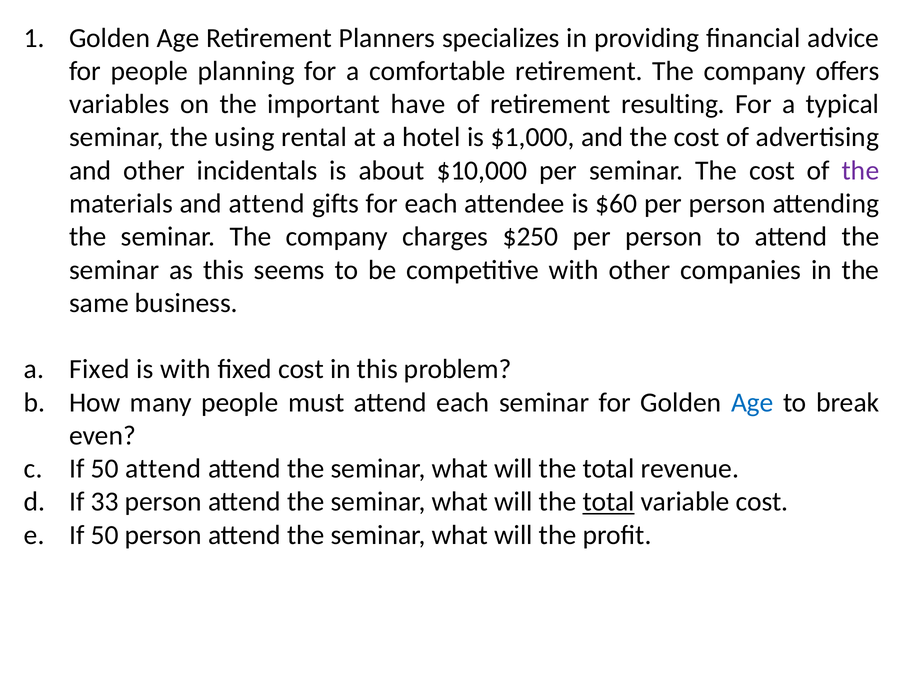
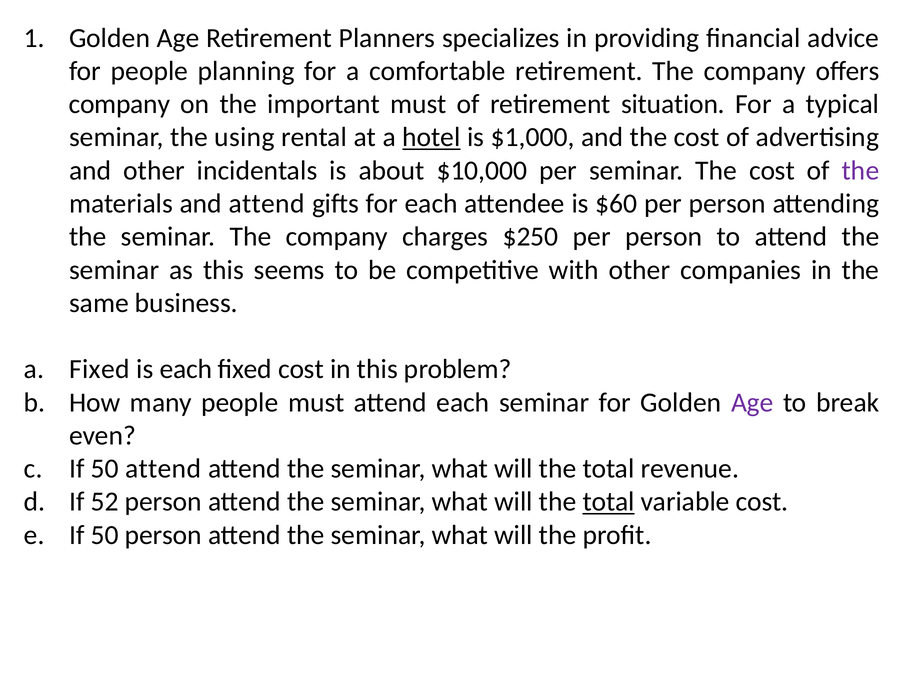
variables at (119, 104): variables -> company
important have: have -> must
resulting: resulting -> situation
hotel underline: none -> present
is with: with -> each
Age at (752, 402) colour: blue -> purple
33: 33 -> 52
